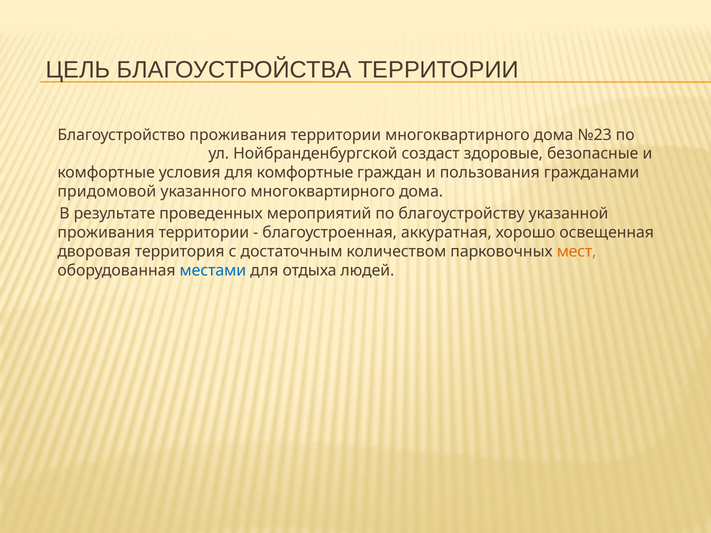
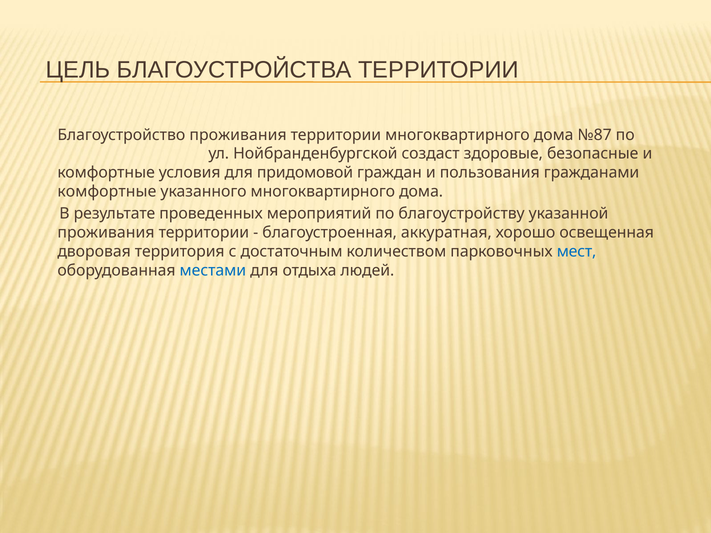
№23: №23 -> №87
для комфортные: комфортные -> придомовой
придомовой at (107, 192): придомовой -> комфортные
мест colour: orange -> blue
